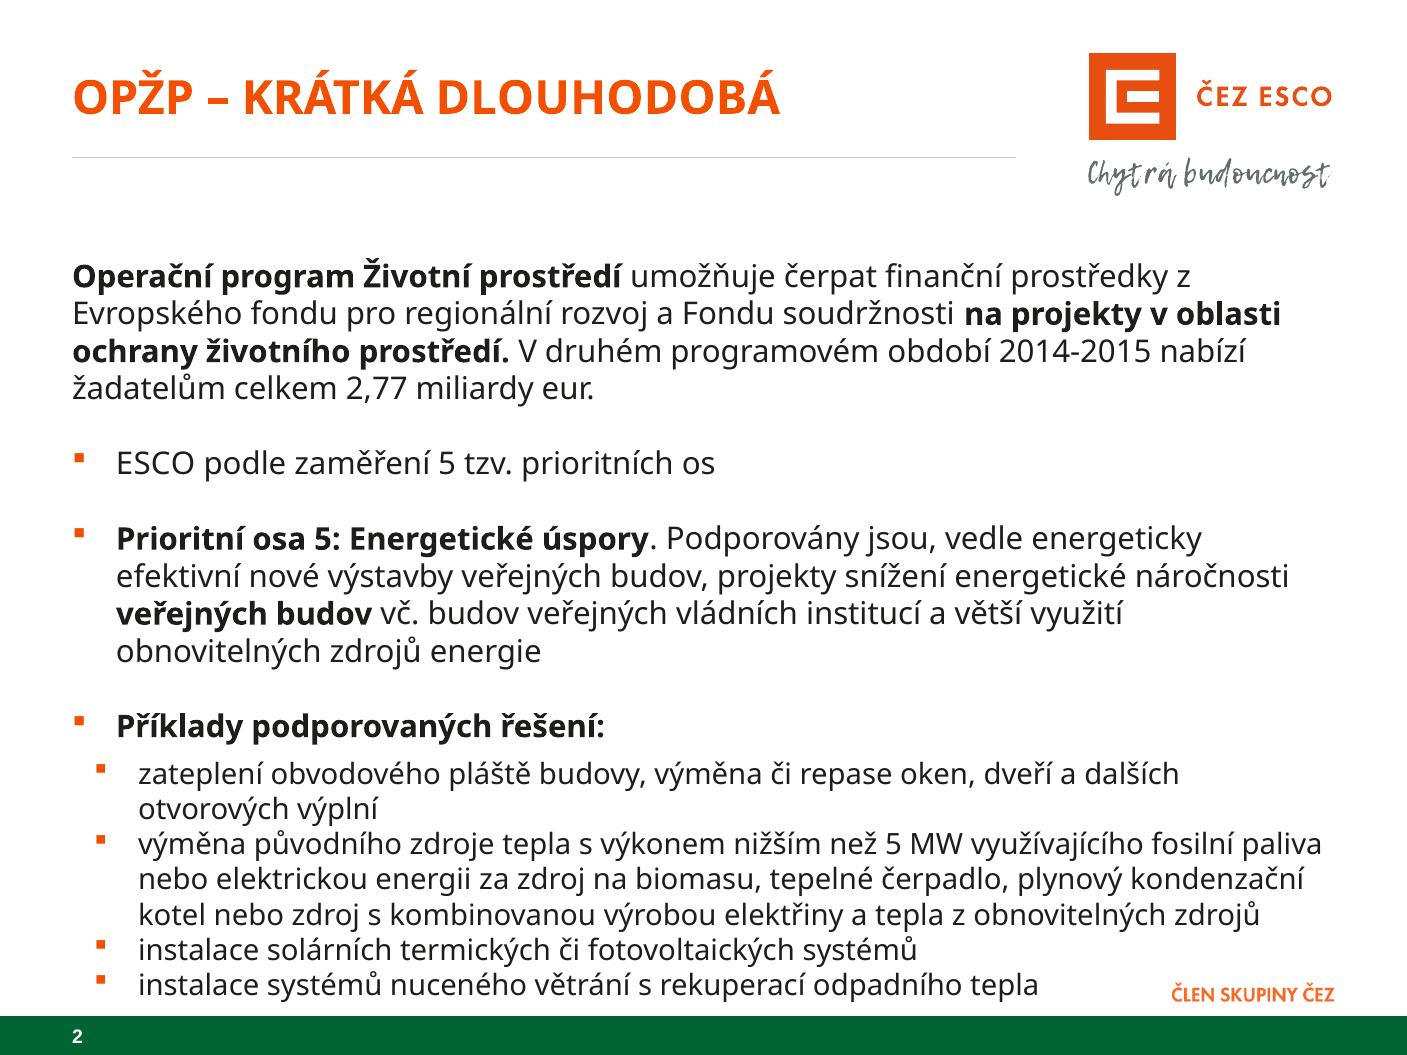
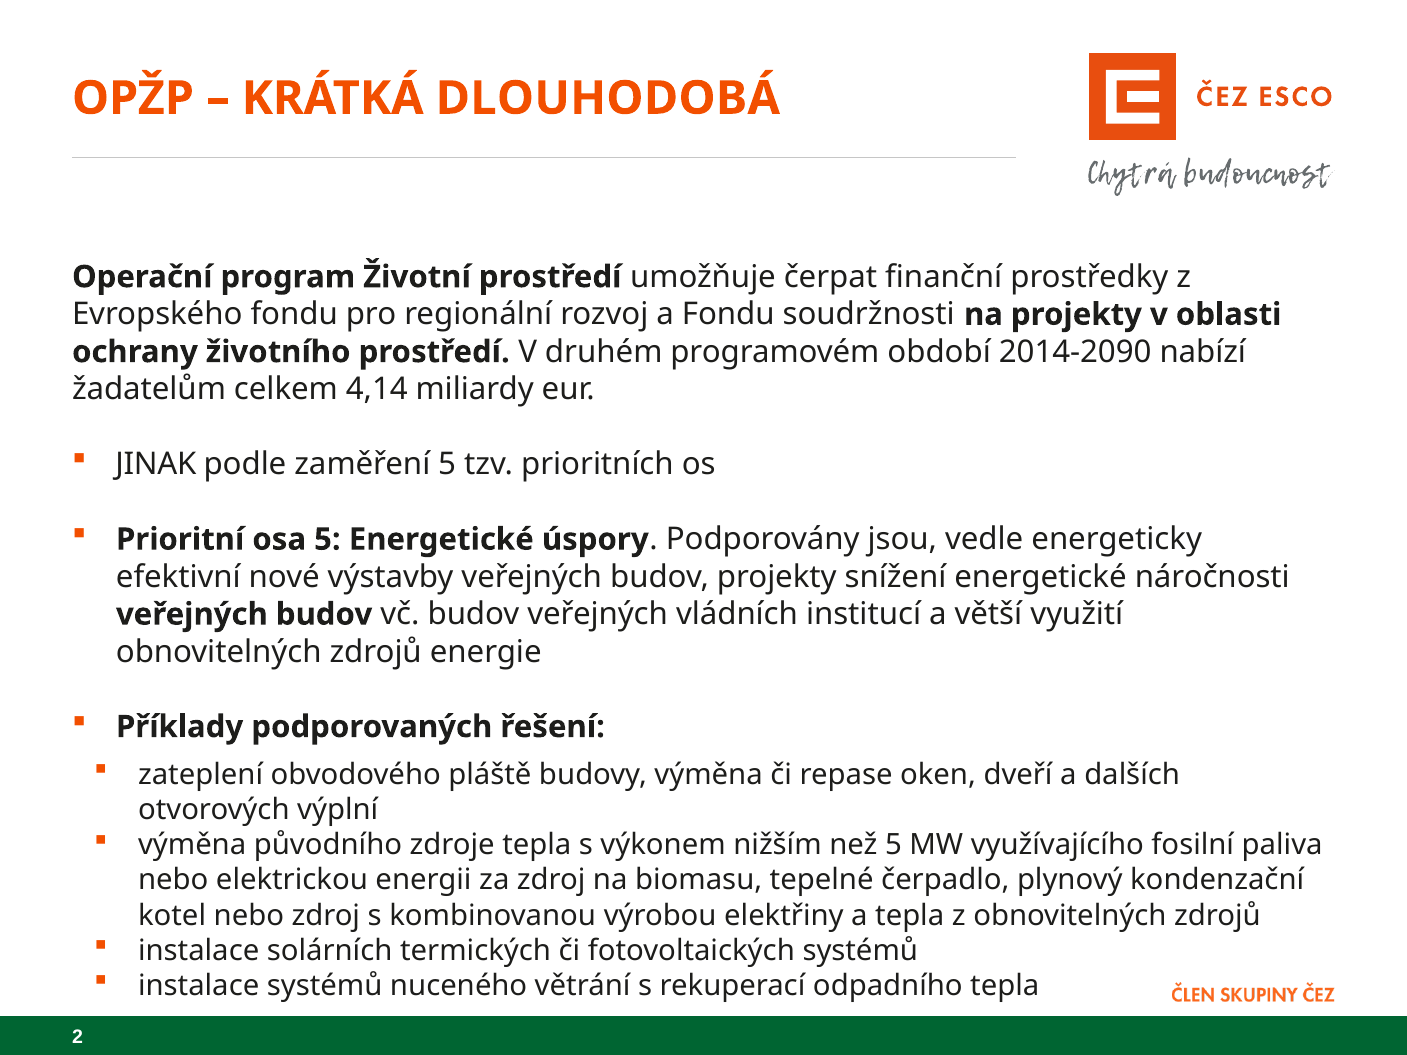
2014-2015: 2014-2015 -> 2014-2090
2,77: 2,77 -> 4,14
ESCO: ESCO -> JINAK
